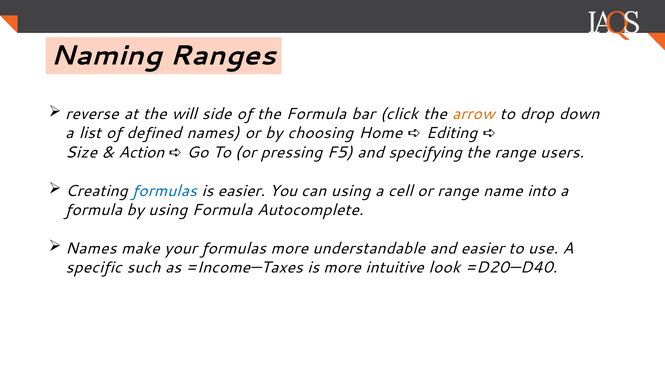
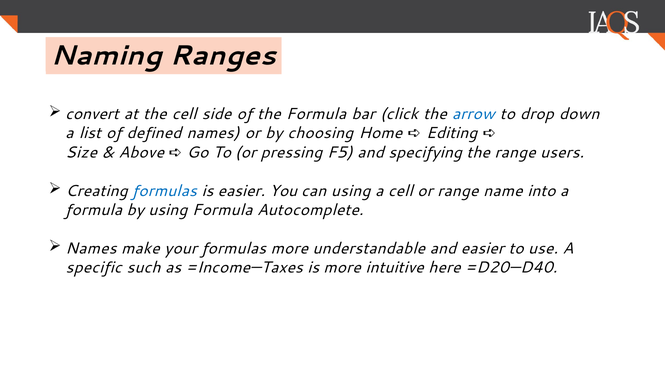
reverse: reverse -> convert
the will: will -> cell
arrow colour: orange -> blue
Action: Action -> Above
look: look -> here
